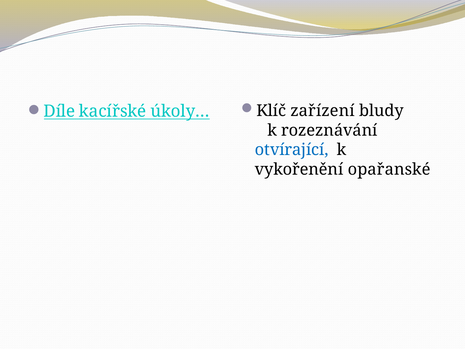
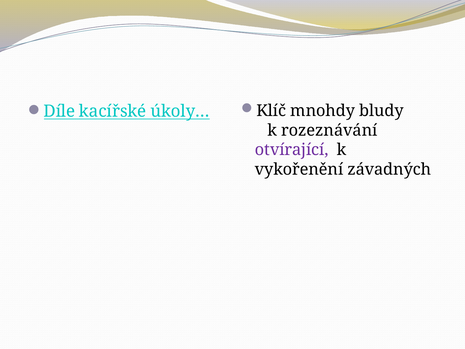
zařízení: zařízení -> mnohdy
otvírající colour: blue -> purple
opařanské: opařanské -> závadných
